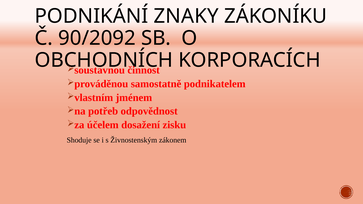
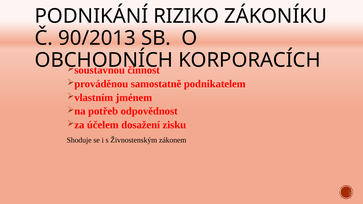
ZNAKY: ZNAKY -> RIZIKO
90/2092: 90/2092 -> 90/2013
